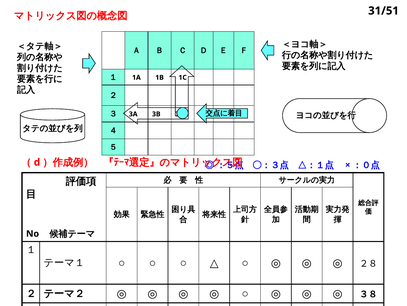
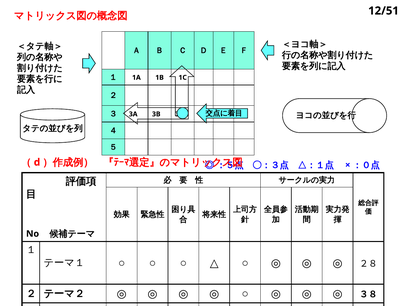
31/51: 31/51 -> 12/51
